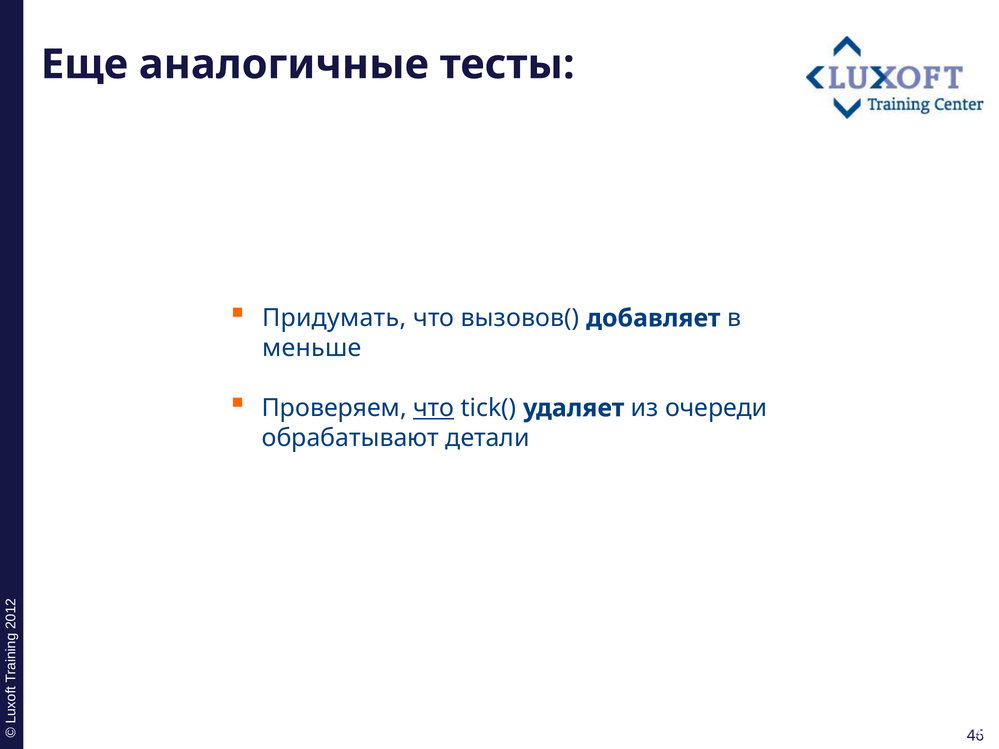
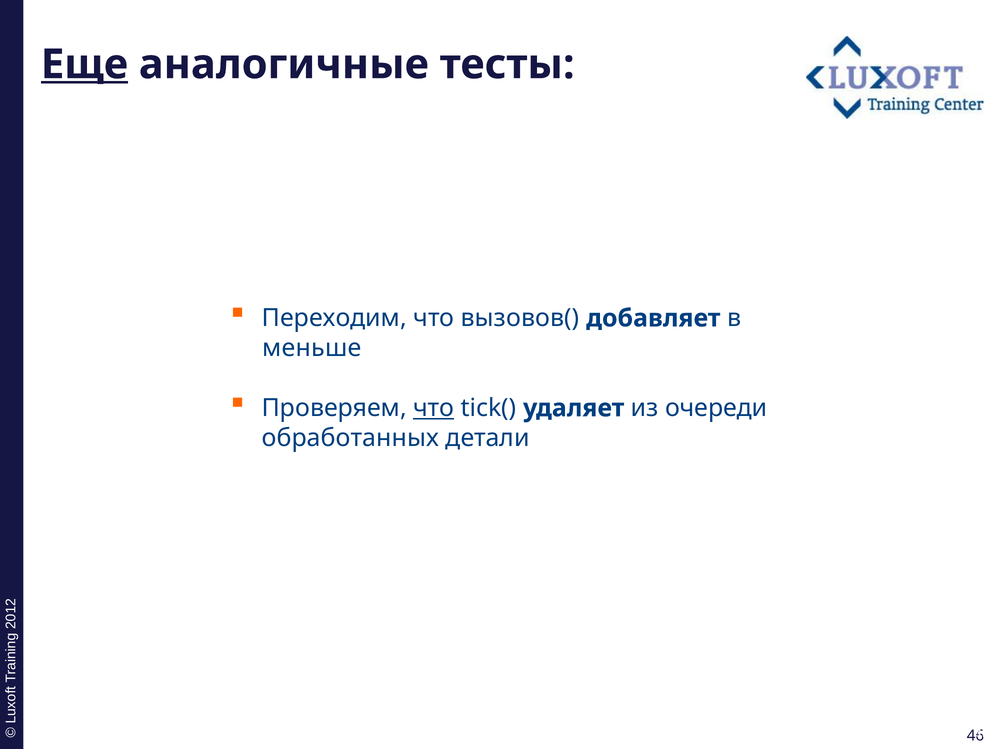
Еще underline: none -> present
Придумать: Придумать -> Переходим
обрабатывают: обрабатывают -> обработанных
